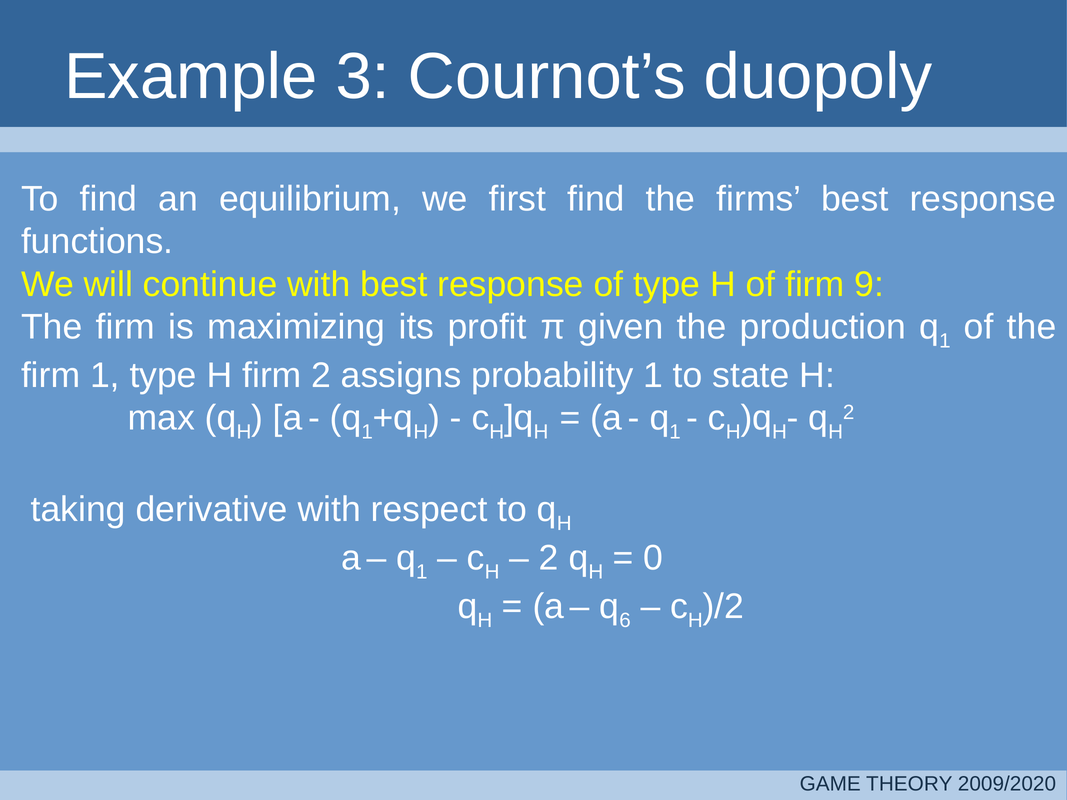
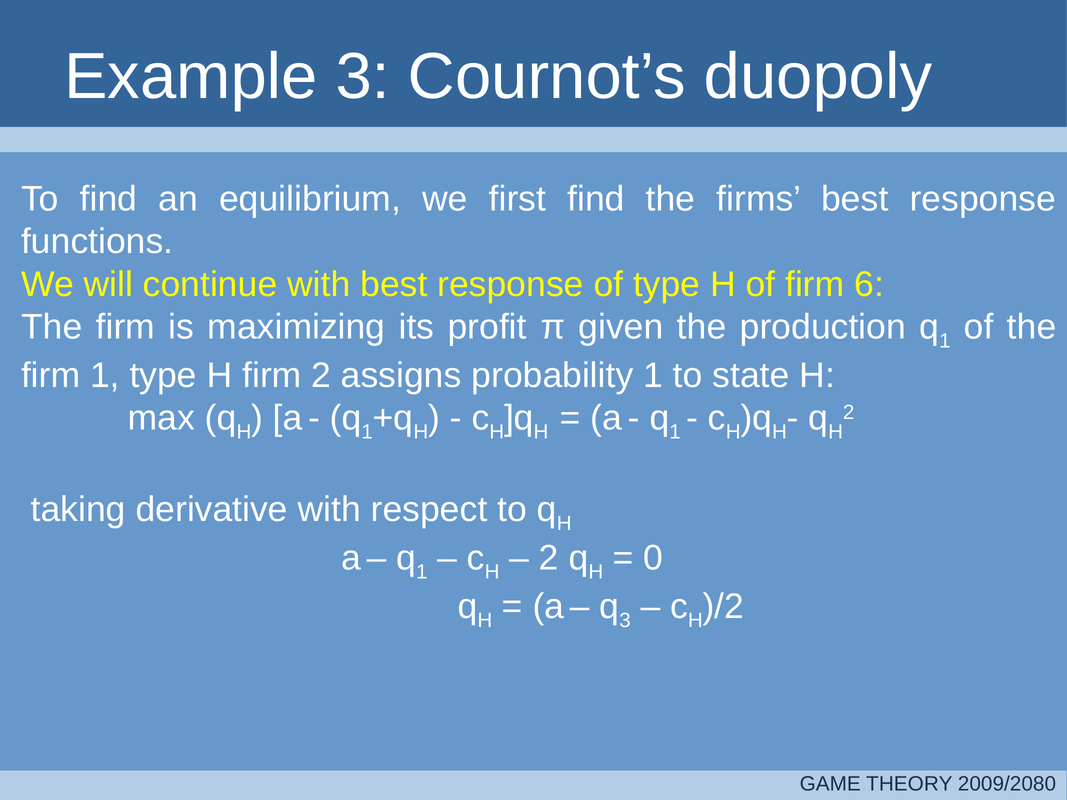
9: 9 -> 6
6 at (625, 621): 6 -> 3
2009/2020: 2009/2020 -> 2009/2080
